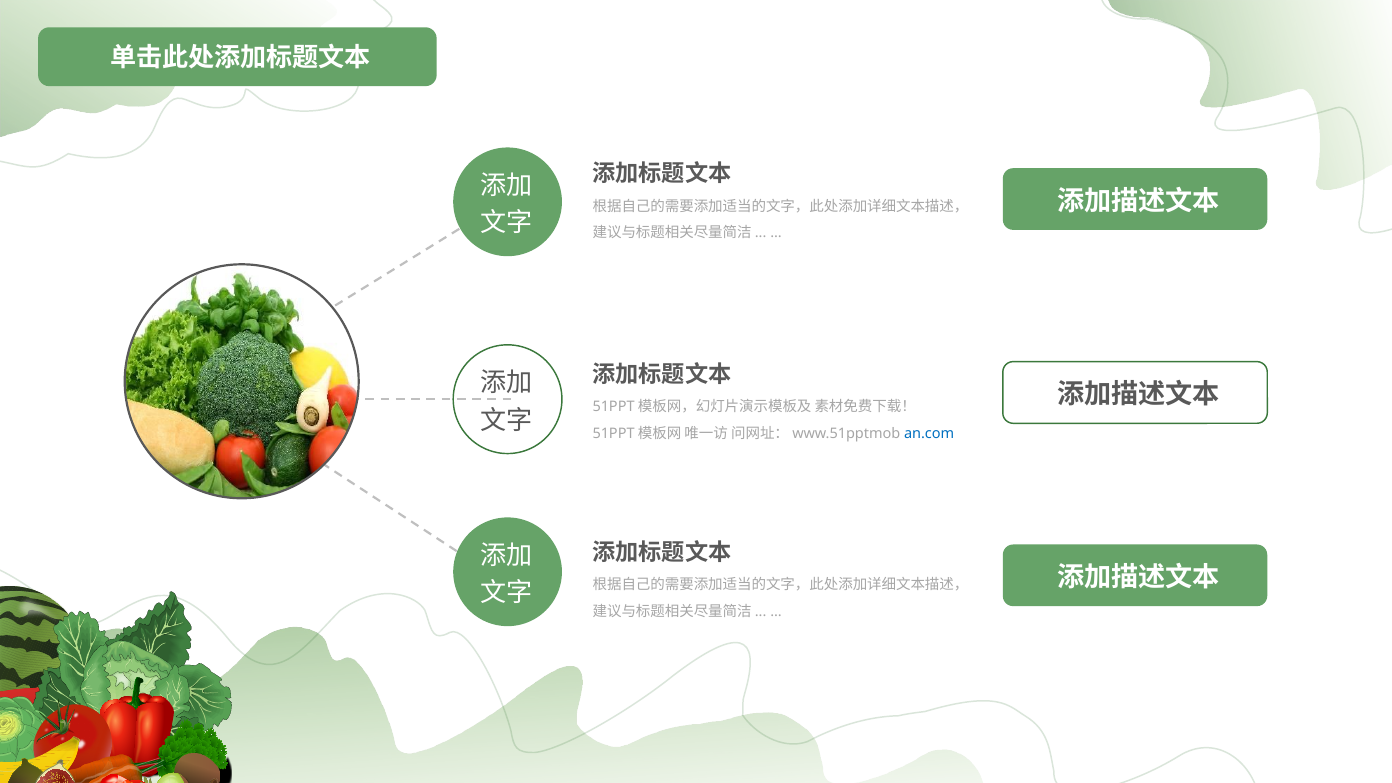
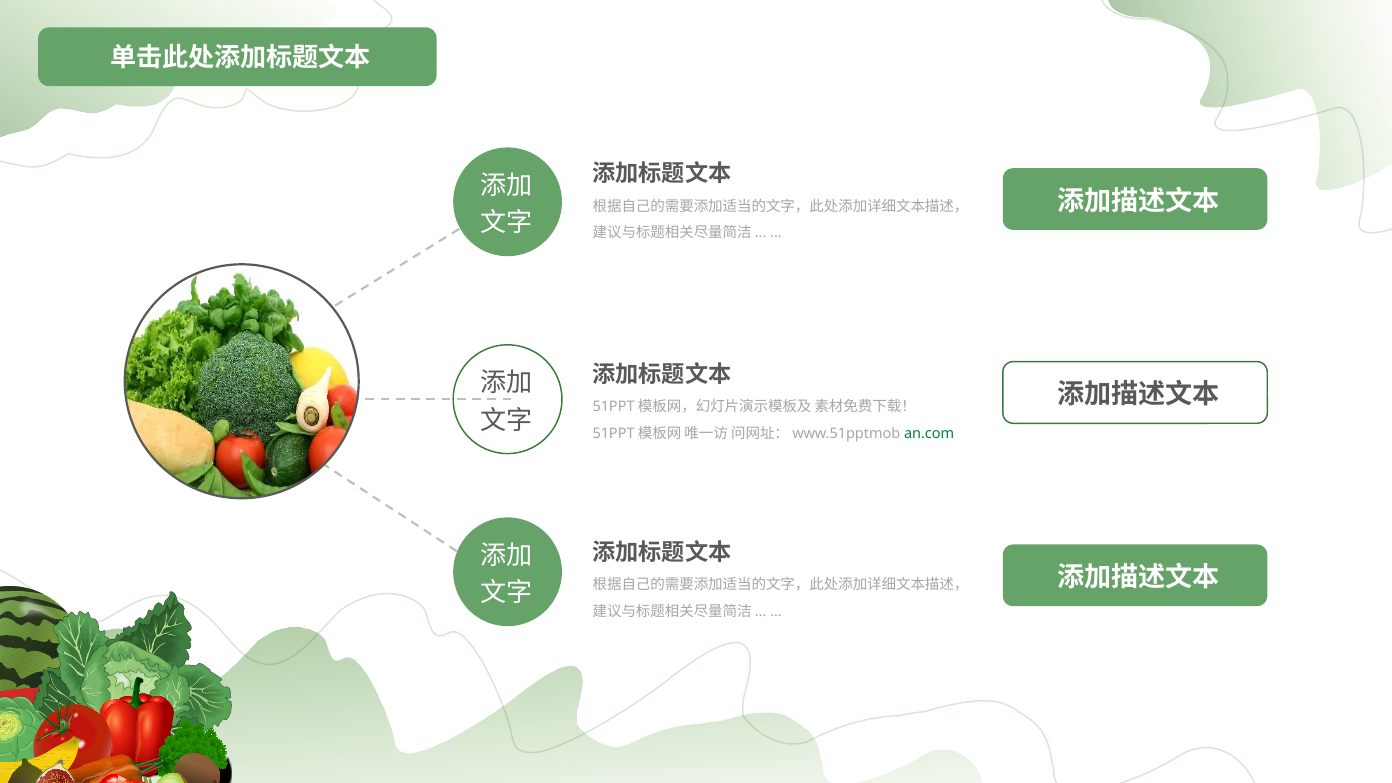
an.com colour: blue -> green
